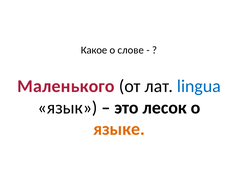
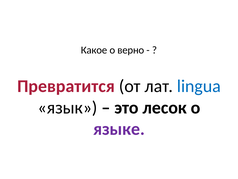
слове: слове -> верно
Маленького: Маленького -> Превратится
языке colour: orange -> purple
